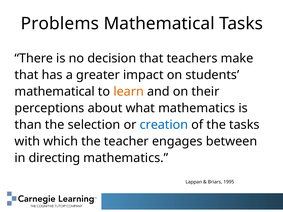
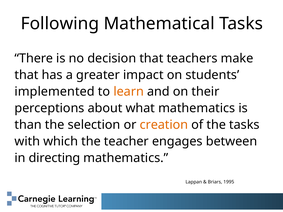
Problems: Problems -> Following
mathematical at (55, 92): mathematical -> implemented
creation colour: blue -> orange
